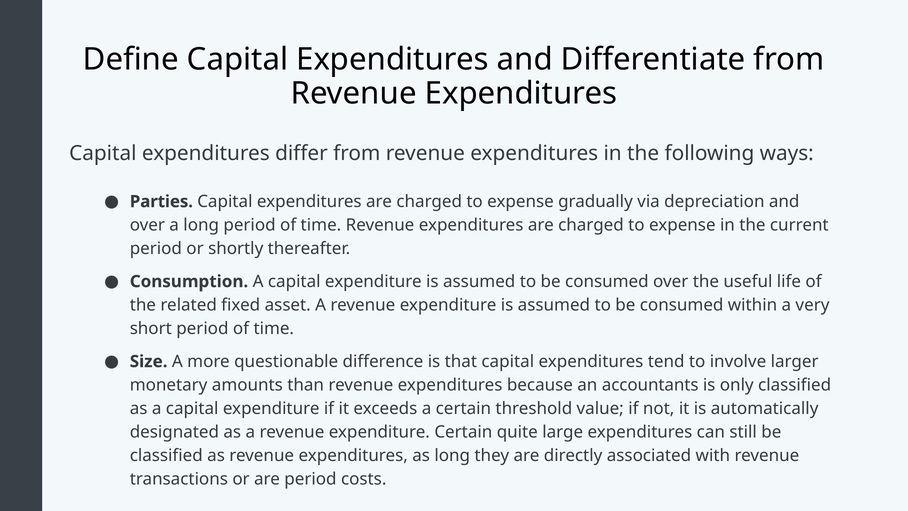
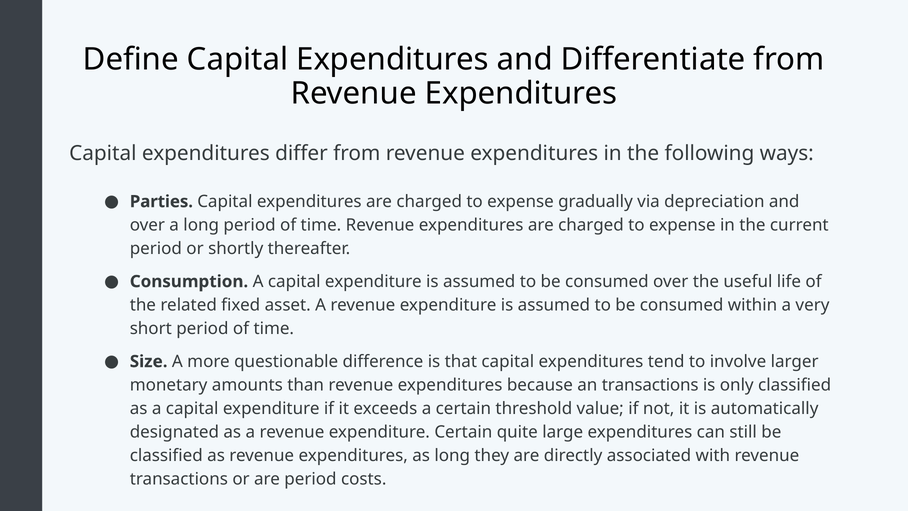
an accountants: accountants -> transactions
